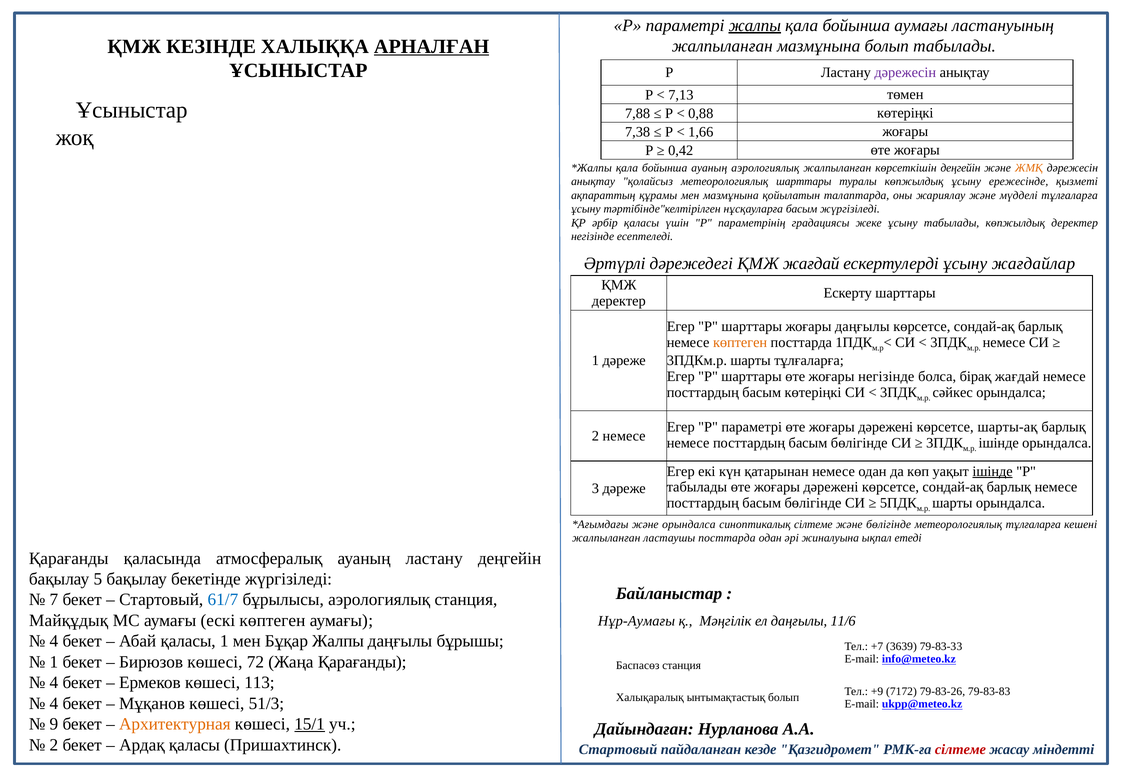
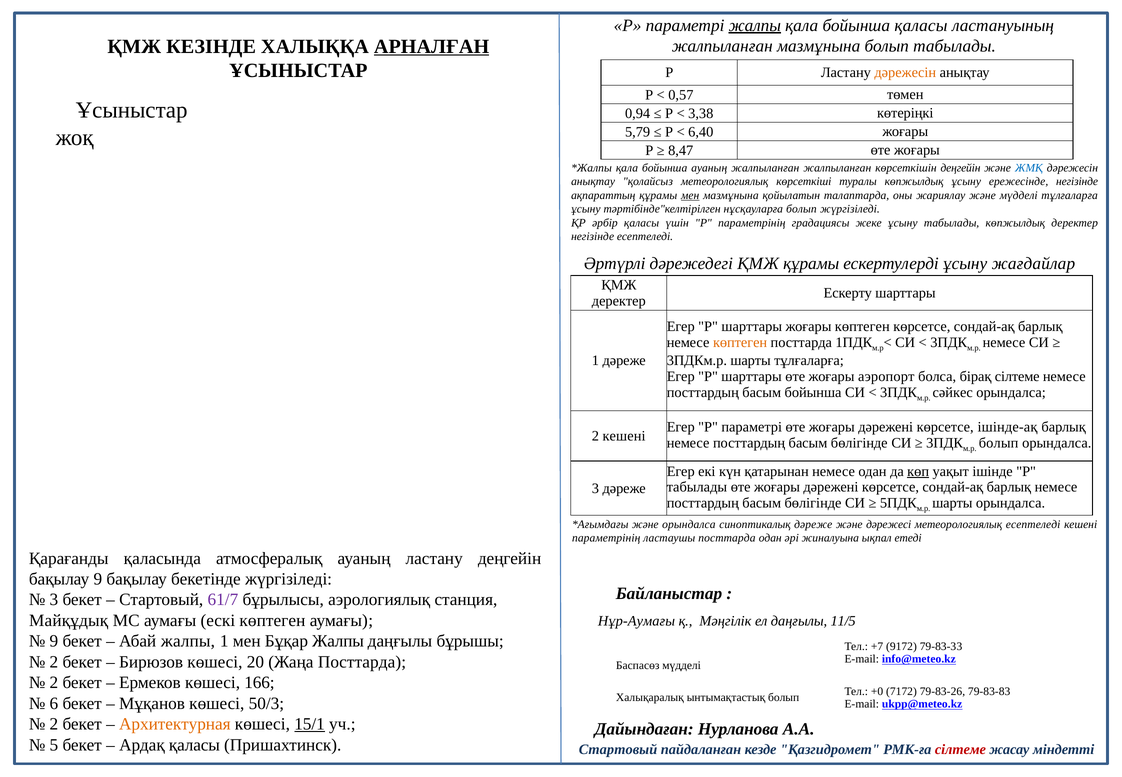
бойынша аумағы: аумағы -> қаласы
дәрежесін at (905, 73) colour: purple -> orange
7,13: 7,13 -> 0,57
7,88: 7,88 -> 0,94
0,88: 0,88 -> 3,38
7,38: 7,38 -> 5,79
1,66: 1,66 -> 6,40
0,42: 0,42 -> 8,47
ауаның аэрологиялық: аэрологиялық -> жалпыланған
ЖМҚ colour: orange -> blue
метеорологиялық шарттары: шарттары -> көрсеткіші
ережесінде қызметі: қызметі -> негізінде
мен at (690, 195) underline: none -> present
нұсқауларға басым: басым -> болып
ҚМЖ жағдай: жағдай -> құрамы
жоғары даңғылы: даңғылы -> көптеген
жоғары негізінде: негізінде -> аэропорт
бірақ жағдай: жағдай -> сілтеме
басым көтеріңкі: көтеріңкі -> бойынша
шарты-ақ: шарты-ақ -> ішінде-ақ
2 немесе: немесе -> кешені
ішінде at (999, 443): ішінде -> болып
көп underline: none -> present
ішінде at (993, 471) underline: present -> none
синоптикалық сілтеме: сілтеме -> дәреже
және бөлігінде: бөлігінде -> дәрежесі
метеорологиялық тұлғаларға: тұлғаларға -> есептеледі
жалпыланған at (606, 538): жалпыланған -> параметрінің
бақылау 5: 5 -> 9
7 at (54, 600): 7 -> 3
61/7 colour: blue -> purple
11/6: 11/6 -> 11/5
4 at (54, 641): 4 -> 9
Абай қаласы: қаласы -> жалпы
3639: 3639 -> 9172
1 at (54, 662): 1 -> 2
72: 72 -> 20
Жаңа Қарағанды: Қарағанды -> Посттарда
Баспасөз станция: станция -> мүдделі
4 at (54, 682): 4 -> 2
113: 113 -> 166
+9: +9 -> +0
4 at (54, 703): 4 -> 6
51/3: 51/3 -> 50/3
9 at (54, 724): 9 -> 2
2 at (54, 745): 2 -> 5
